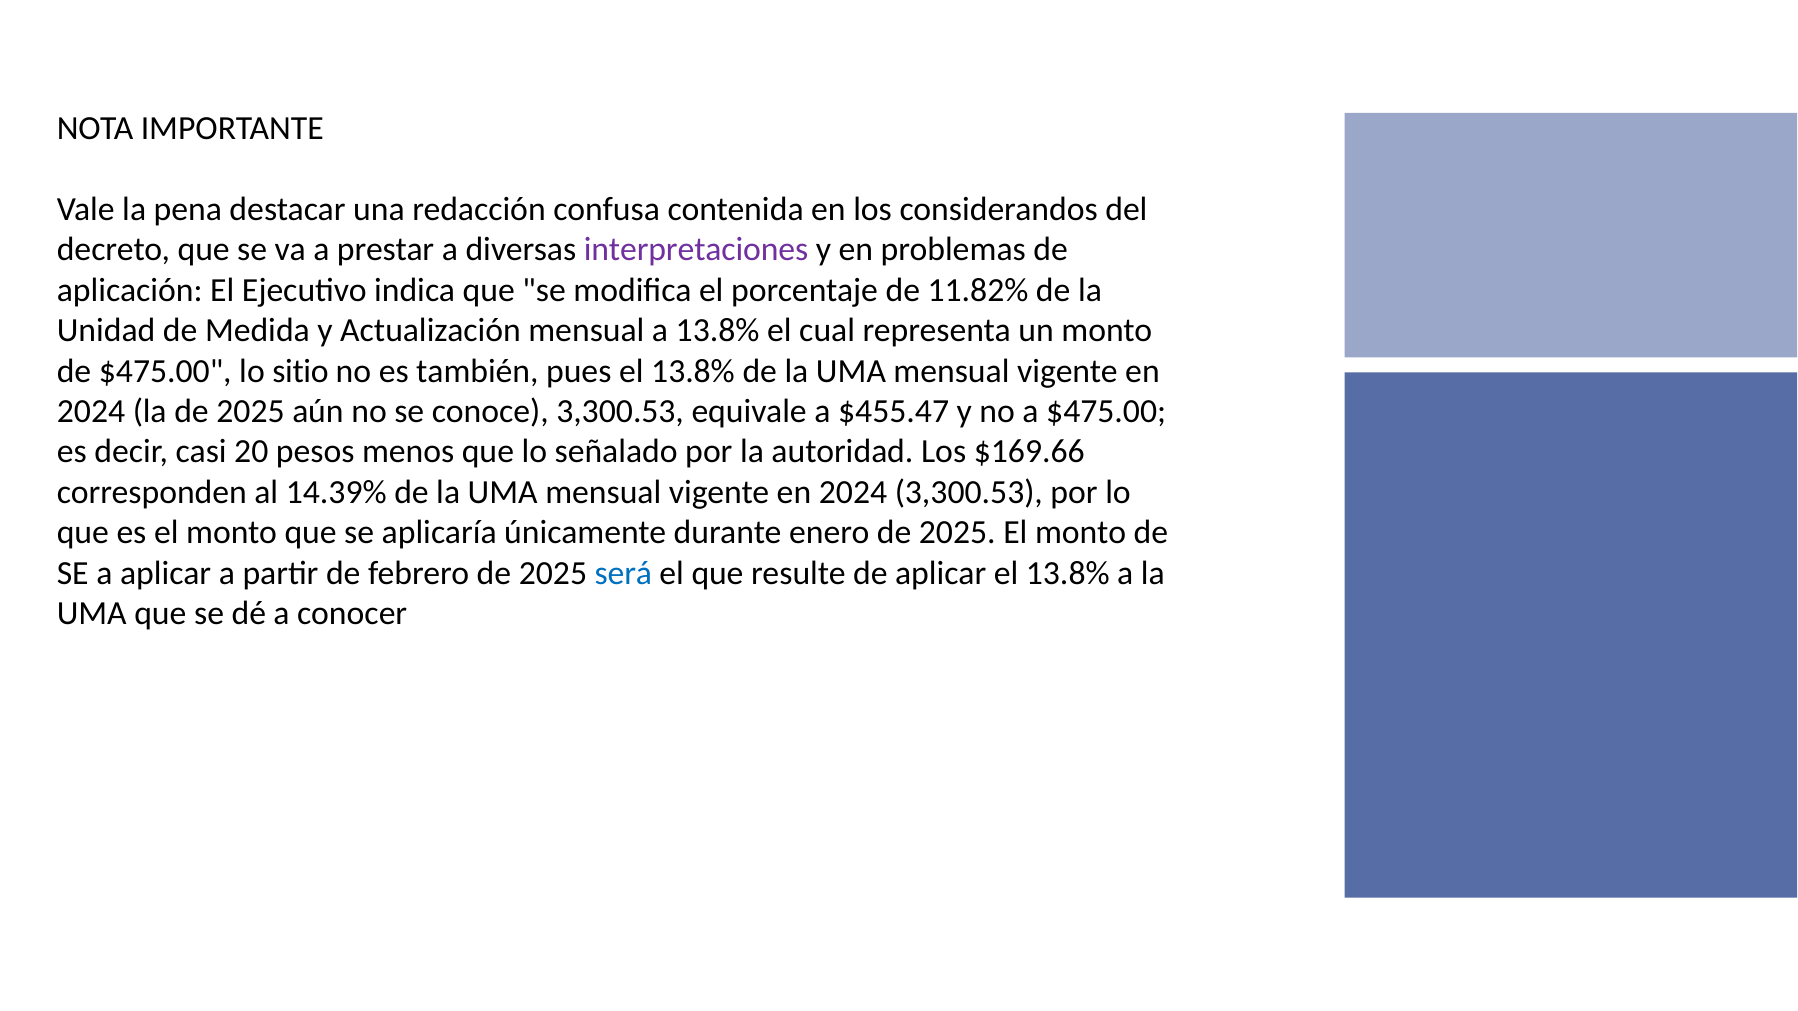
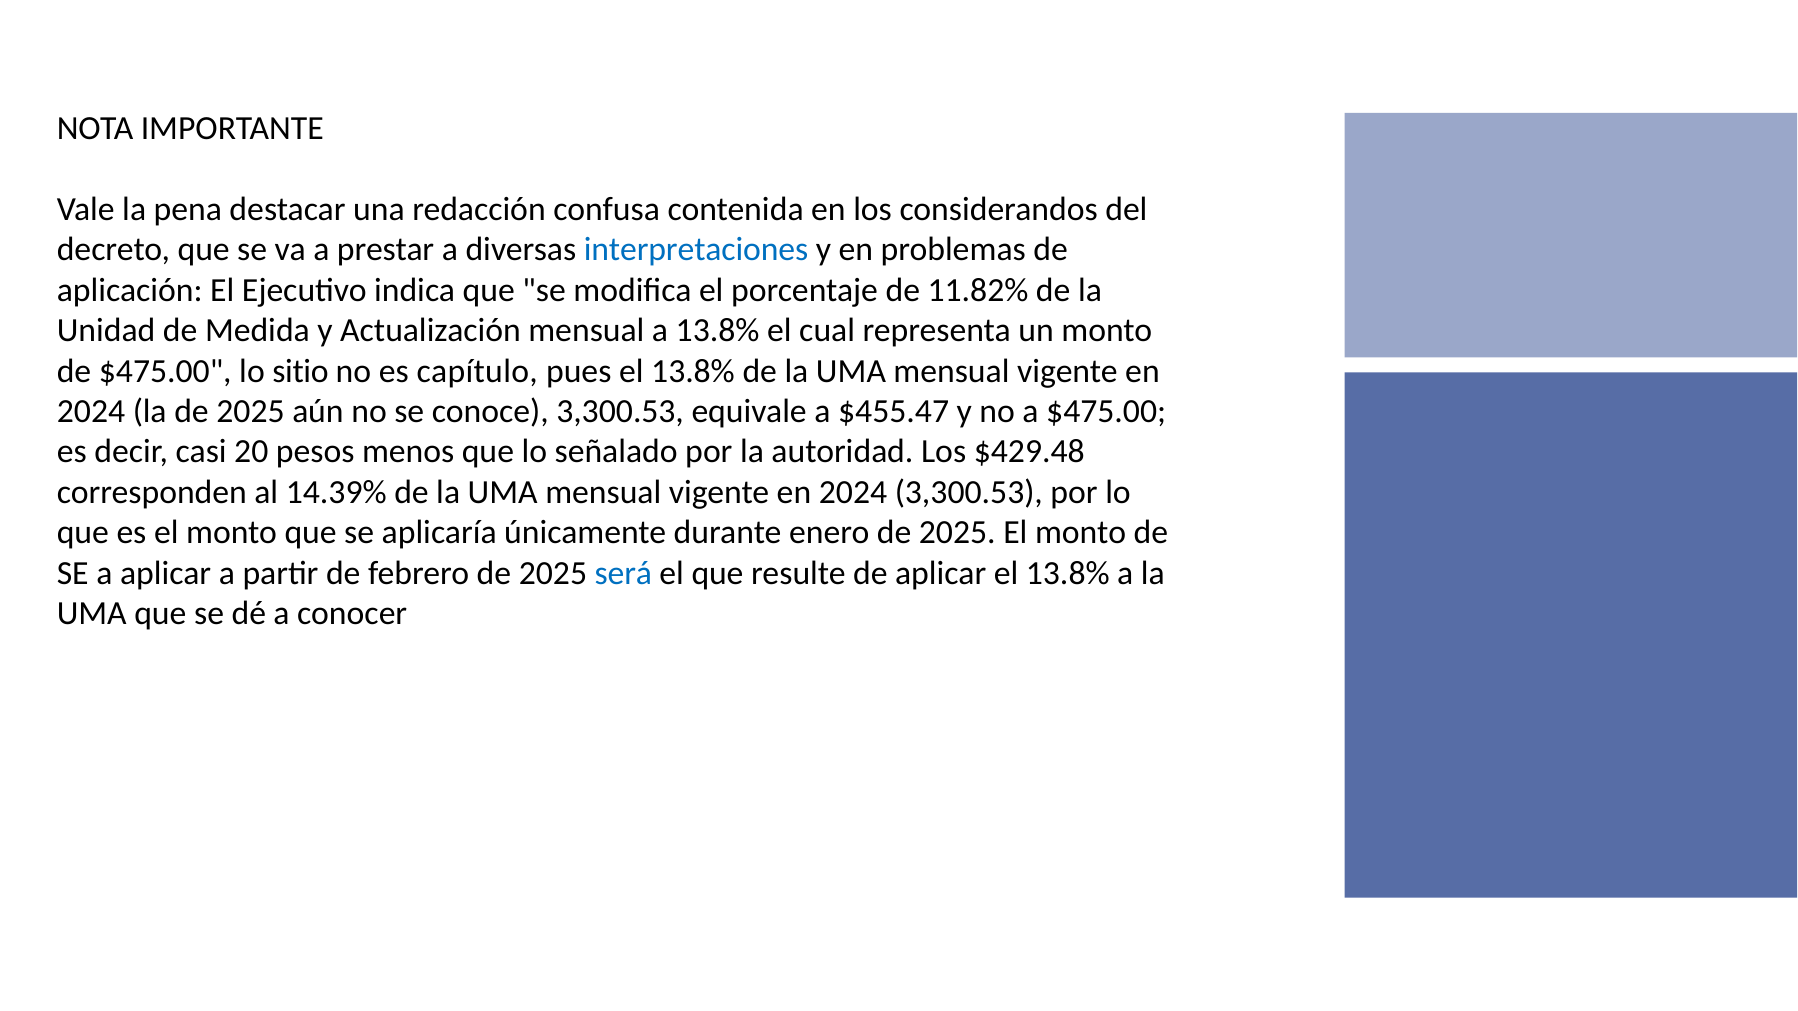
interpretaciones colour: purple -> blue
también: también -> capítulo
$169.66: $169.66 -> $429.48
